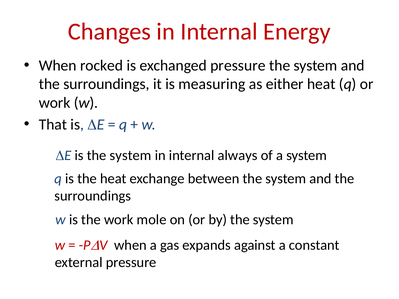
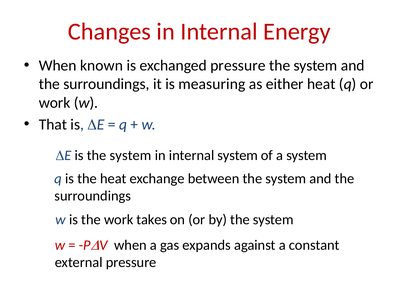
rocked: rocked -> known
internal always: always -> system
mole: mole -> takes
